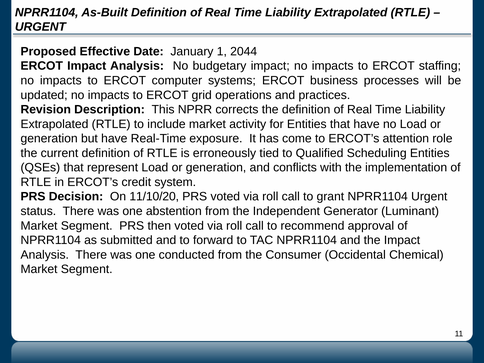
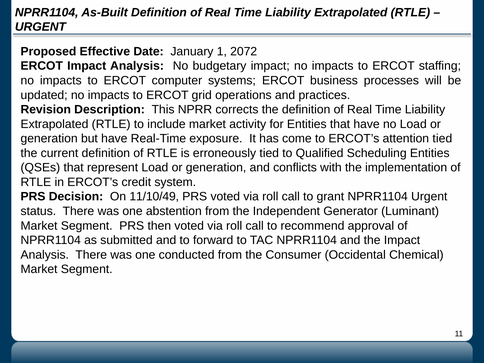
2044: 2044 -> 2072
attention role: role -> tied
11/10/20: 11/10/20 -> 11/10/49
